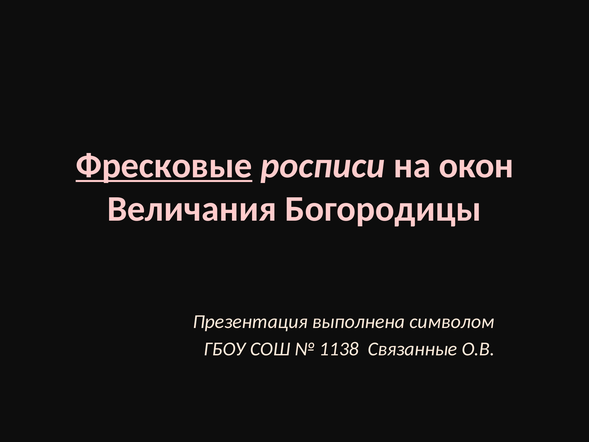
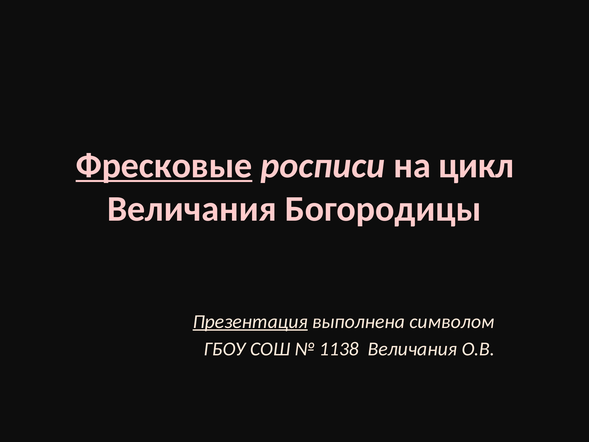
окон: окон -> цикл
Презентация underline: none -> present
1138 Связанные: Связанные -> Величания
